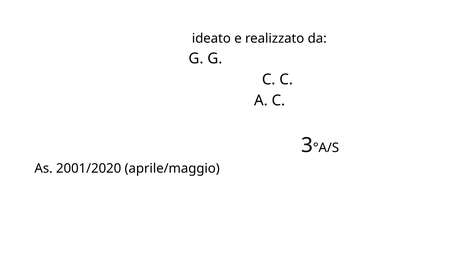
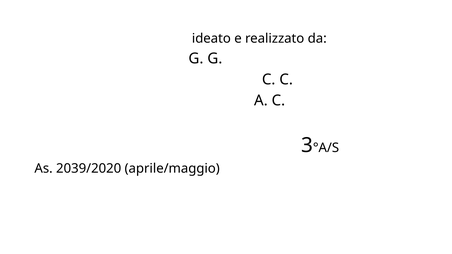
2001/2020: 2001/2020 -> 2039/2020
